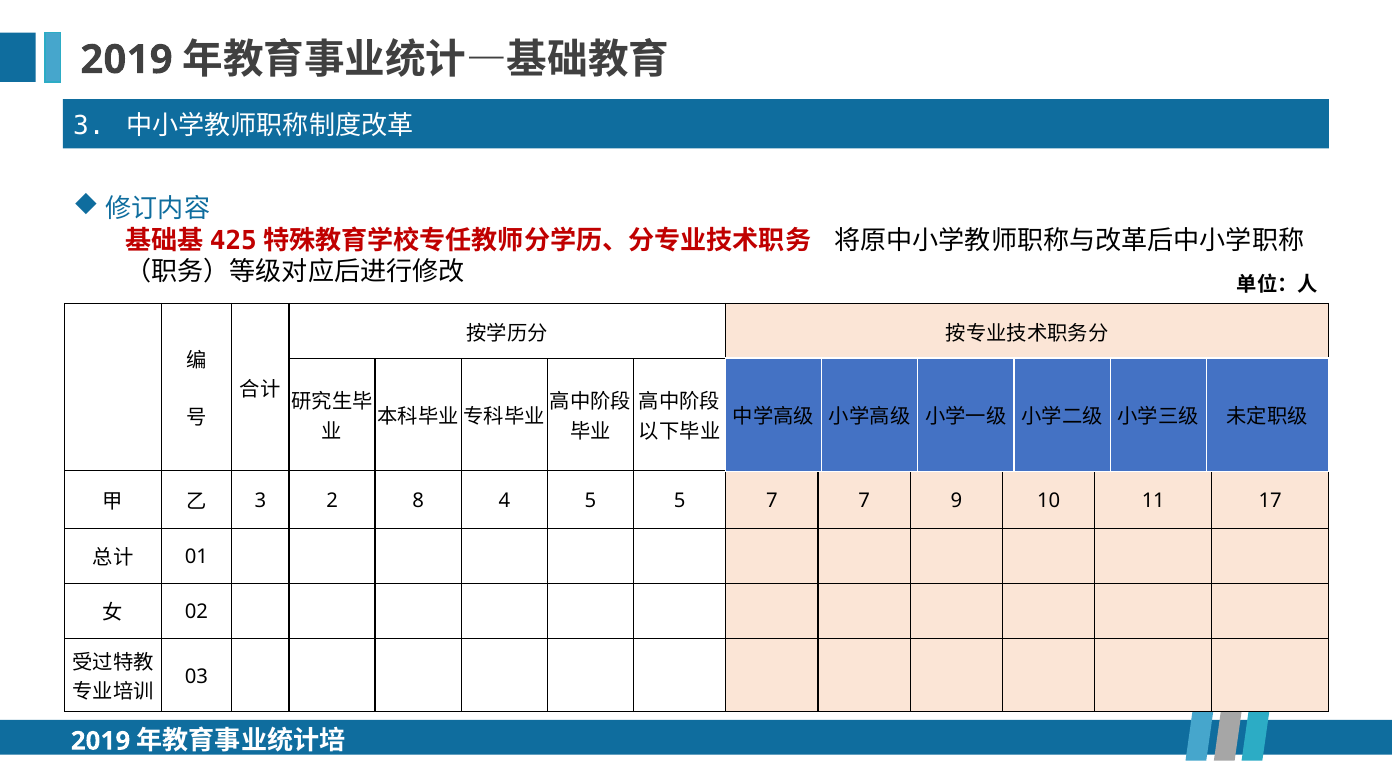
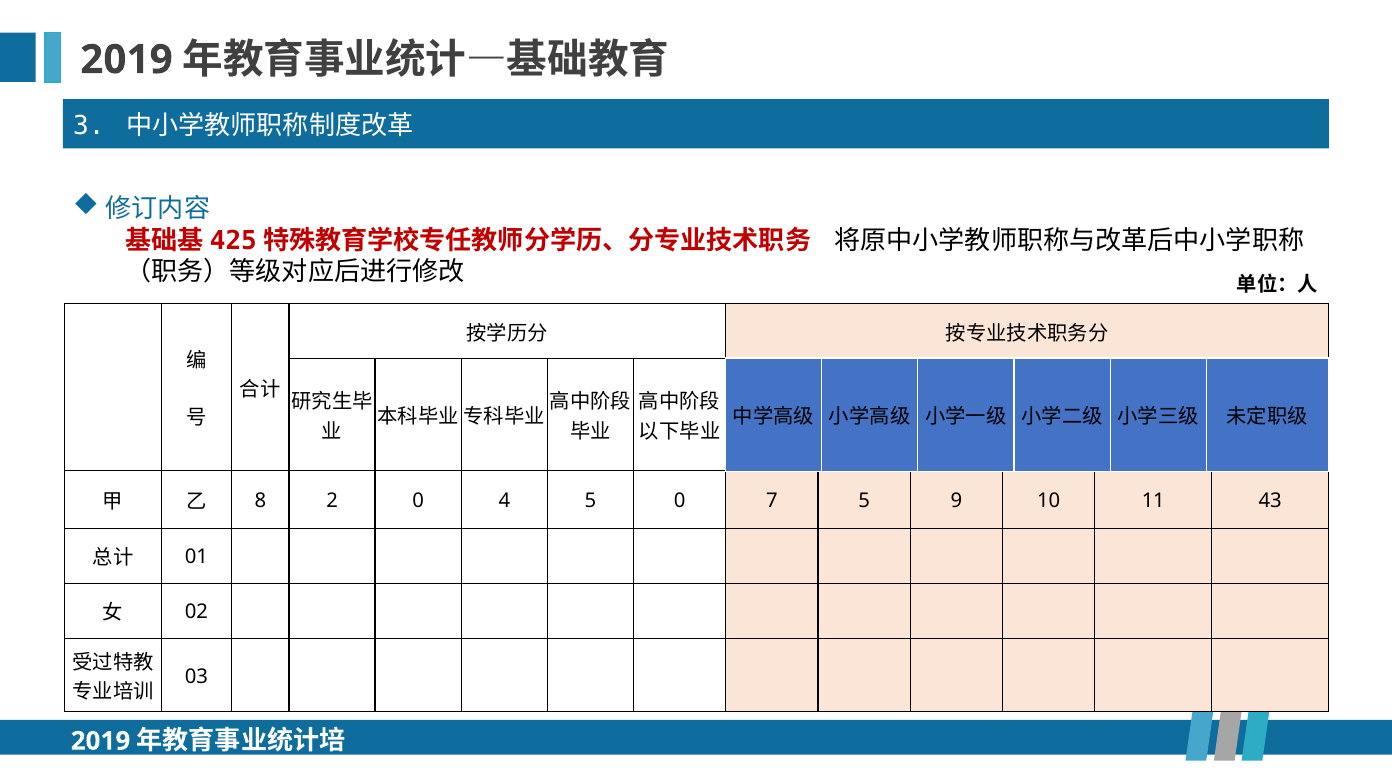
3 at (260, 501): 3 -> 8
2 8: 8 -> 0
5 5: 5 -> 0
7 7: 7 -> 5
17: 17 -> 43
